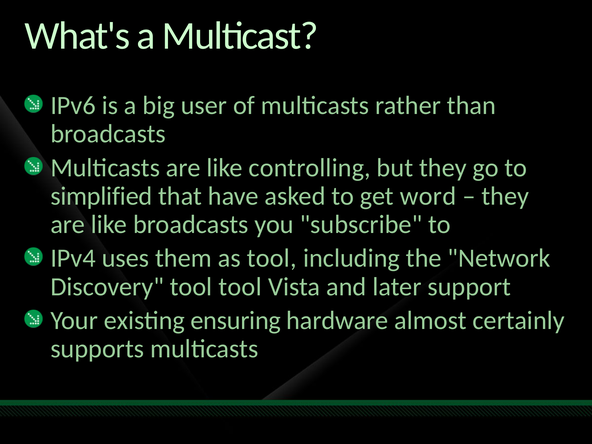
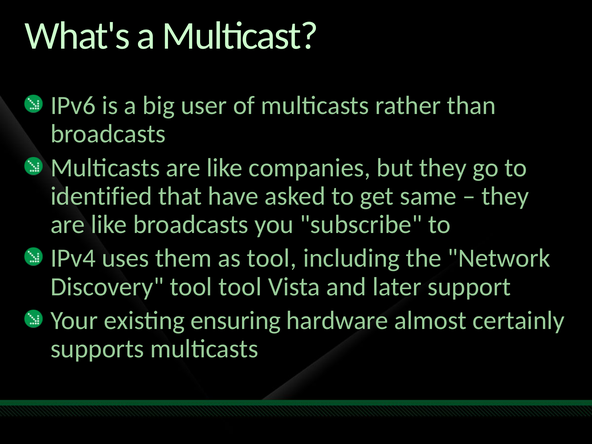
controlling: controlling -> companies
simplified: simplified -> identified
word: word -> same
